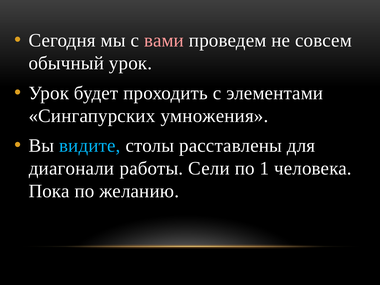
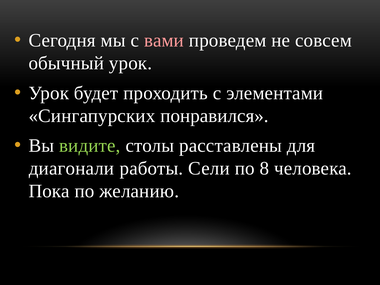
умножения: умножения -> понравился
видите colour: light blue -> light green
1: 1 -> 8
